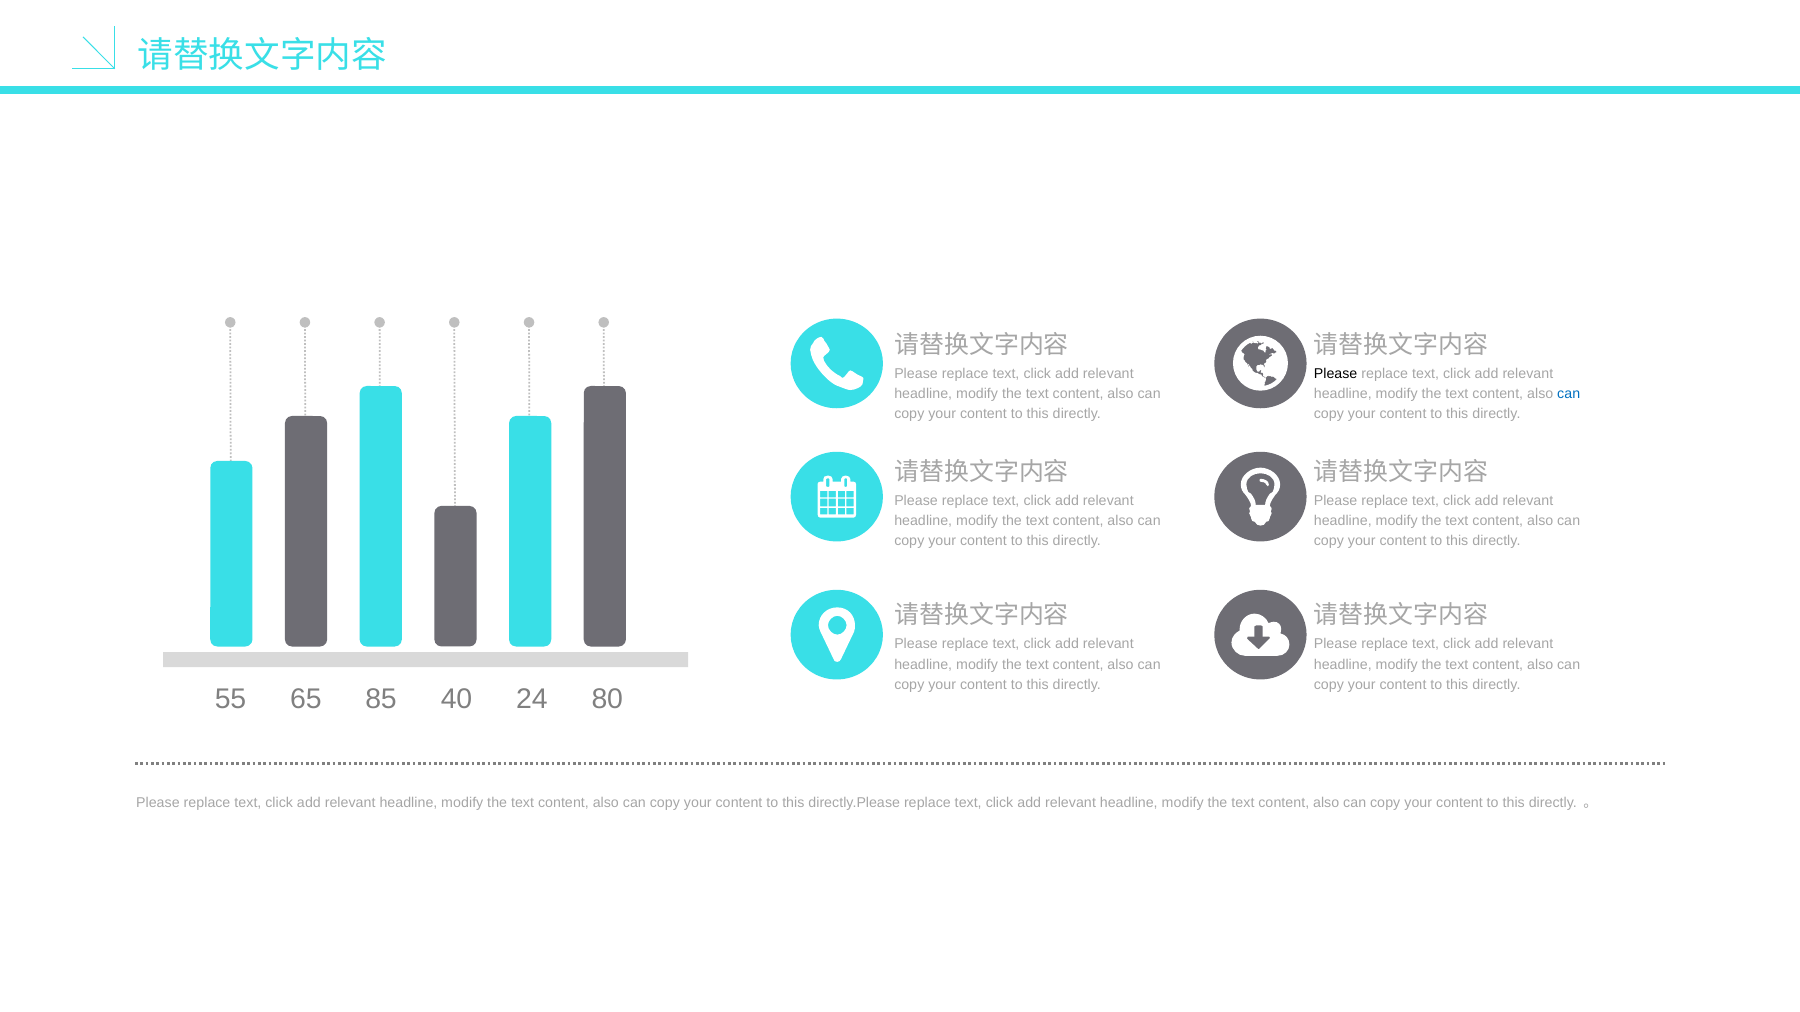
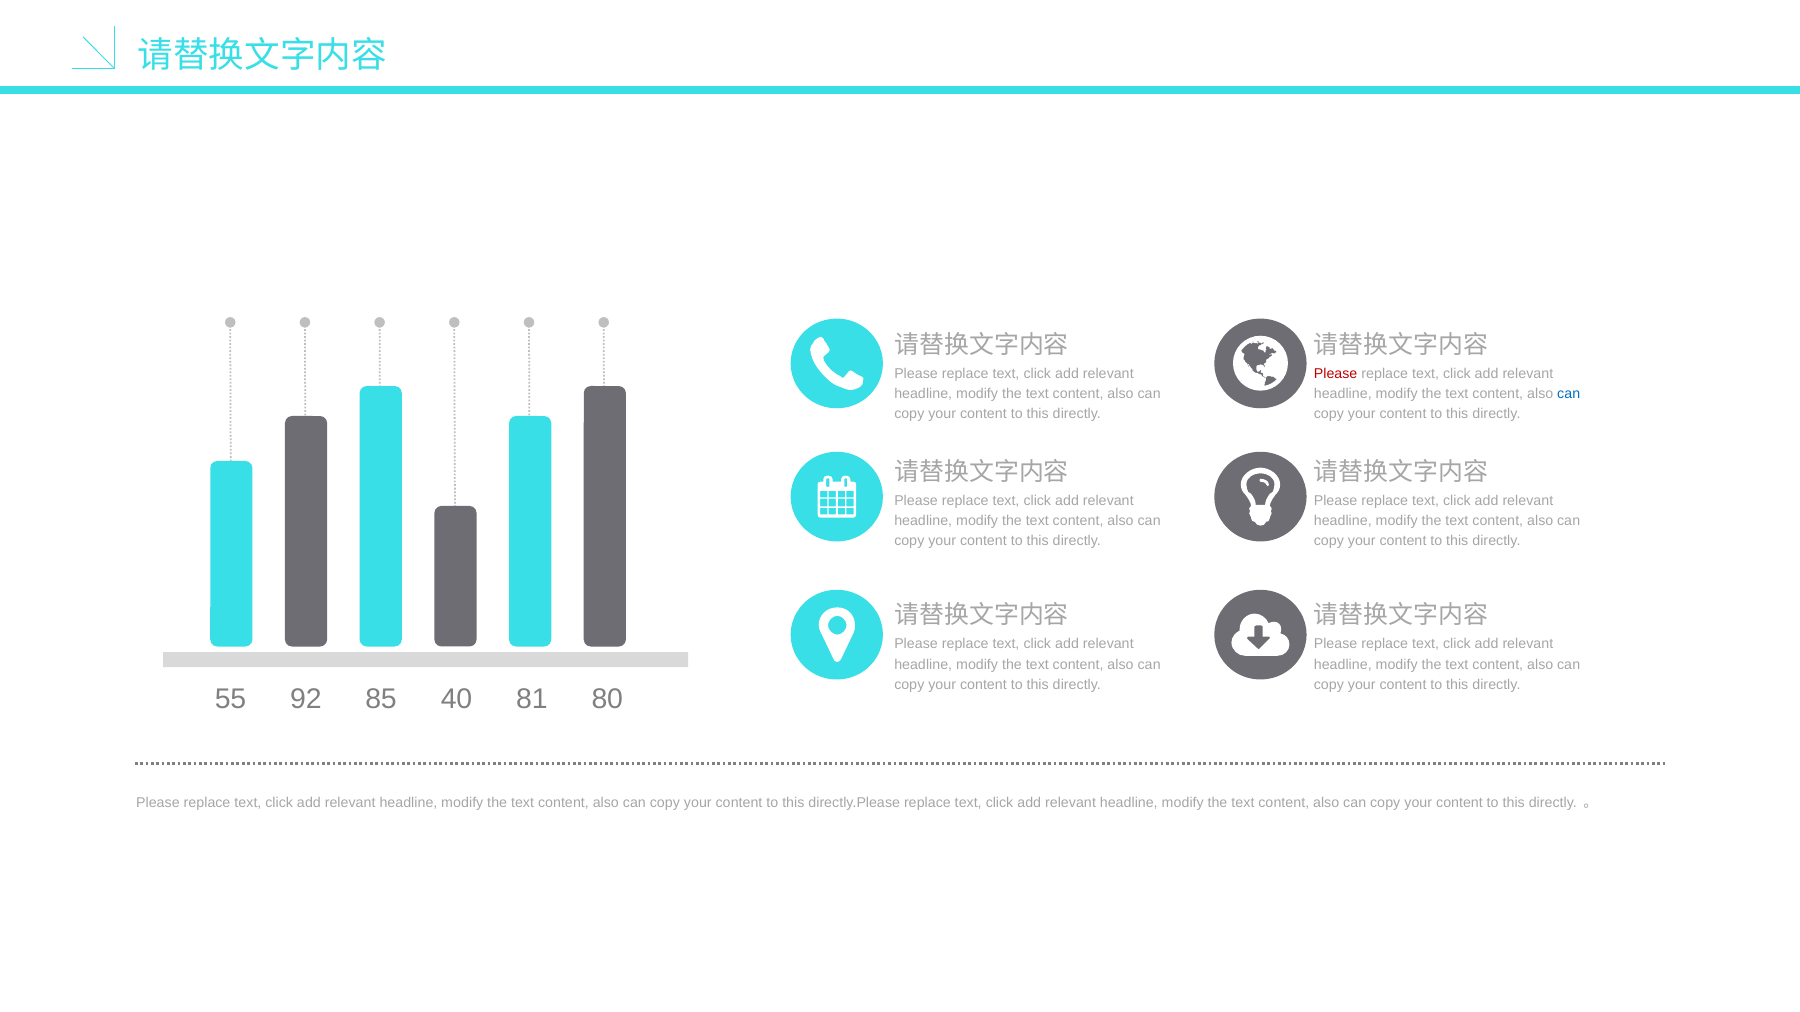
Please at (1336, 374) colour: black -> red
65: 65 -> 92
24: 24 -> 81
